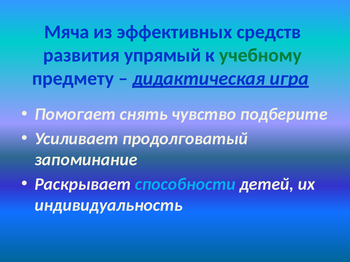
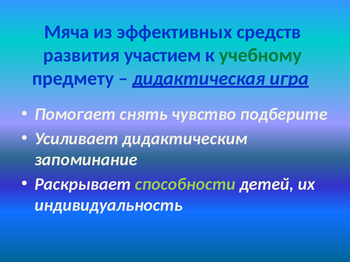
упрямый: упрямый -> участием
продолговатый: продолговатый -> дидактическим
способности colour: light blue -> light green
